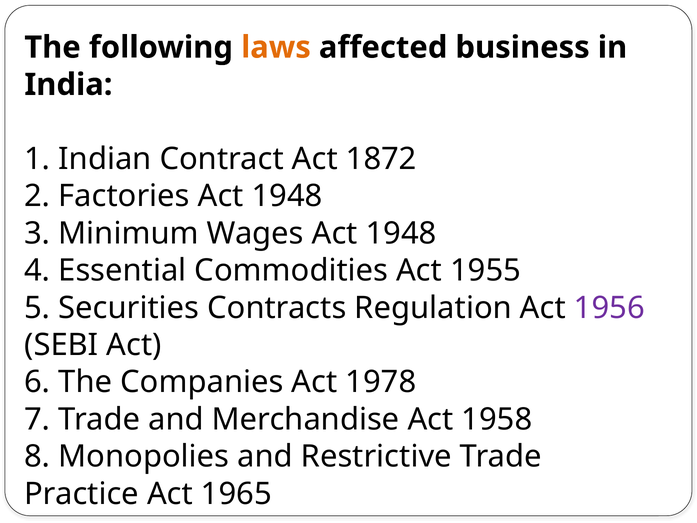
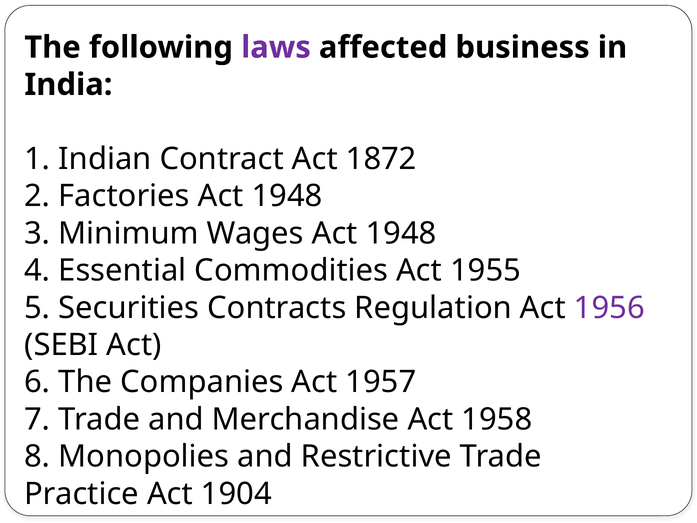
laws colour: orange -> purple
1978: 1978 -> 1957
1965: 1965 -> 1904
